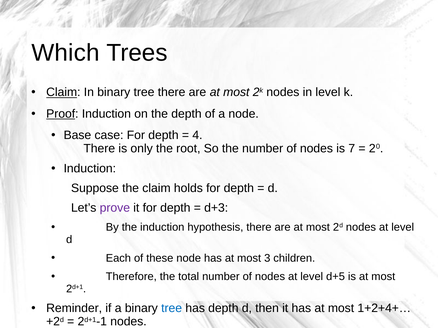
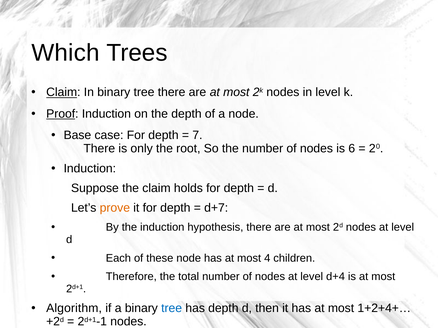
4: 4 -> 7
7: 7 -> 6
prove colour: purple -> orange
d+3: d+3 -> d+7
3: 3 -> 4
d+5: d+5 -> d+4
Reminder: Reminder -> Algorithm
